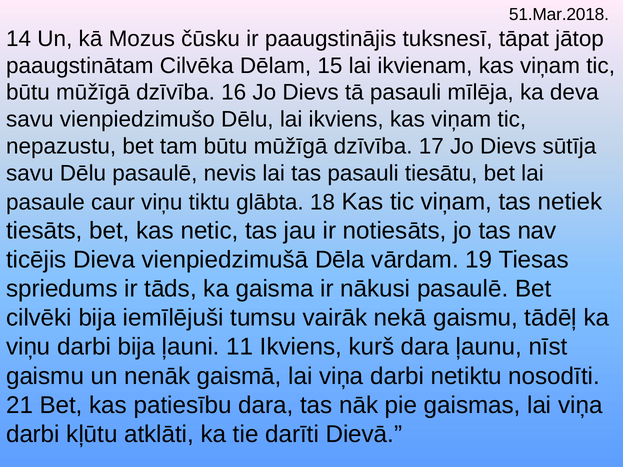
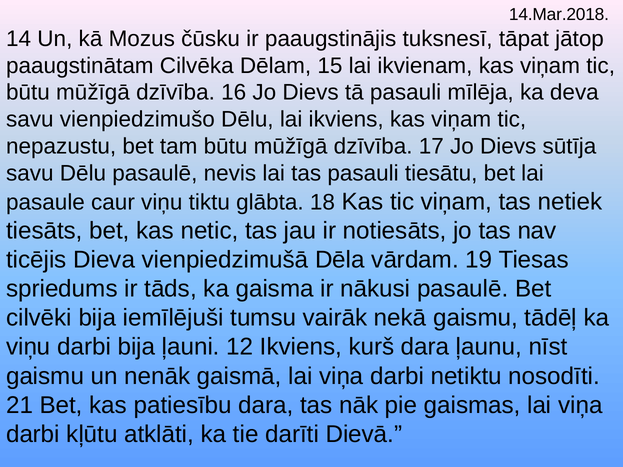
51.Mar.2018: 51.Mar.2018 -> 14.Mar.2018
11: 11 -> 12
